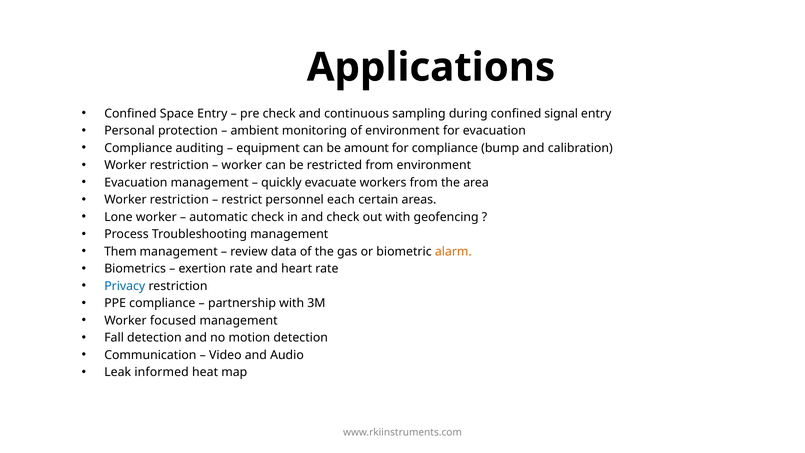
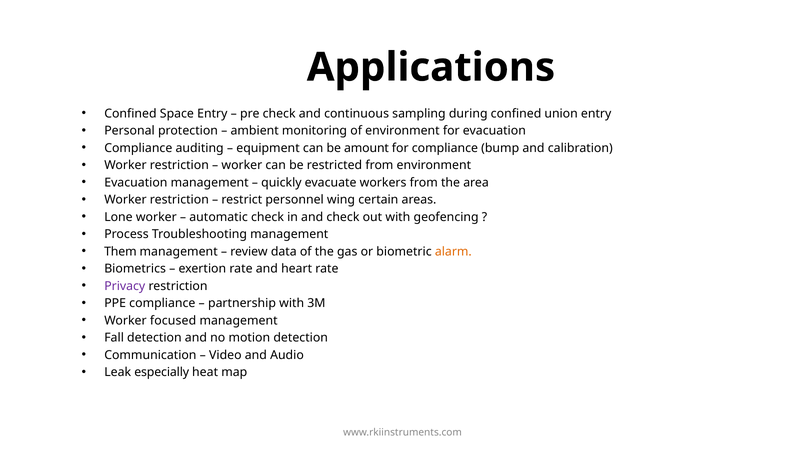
signal: signal -> union
each: each -> wing
Privacy colour: blue -> purple
informed: informed -> especially
